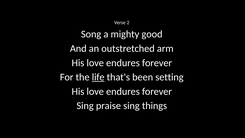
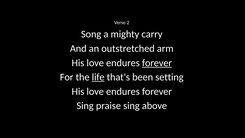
good: good -> carry
forever at (157, 63) underline: none -> present
things: things -> above
